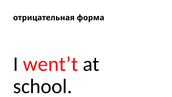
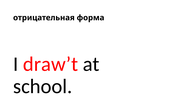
went’t: went’t -> draw’t
